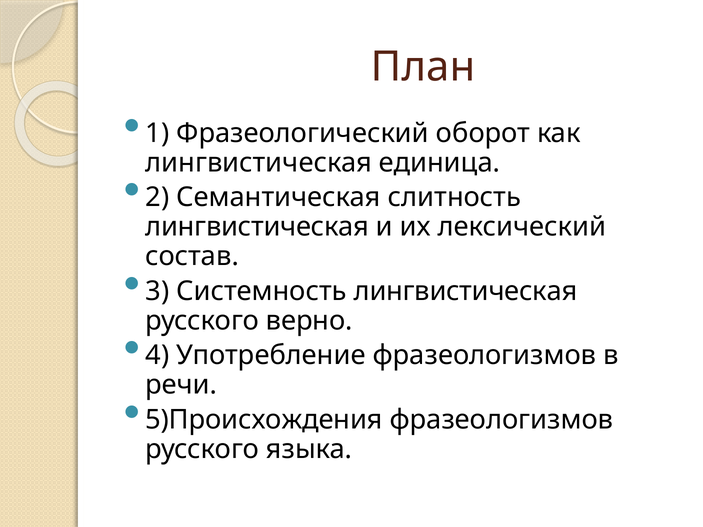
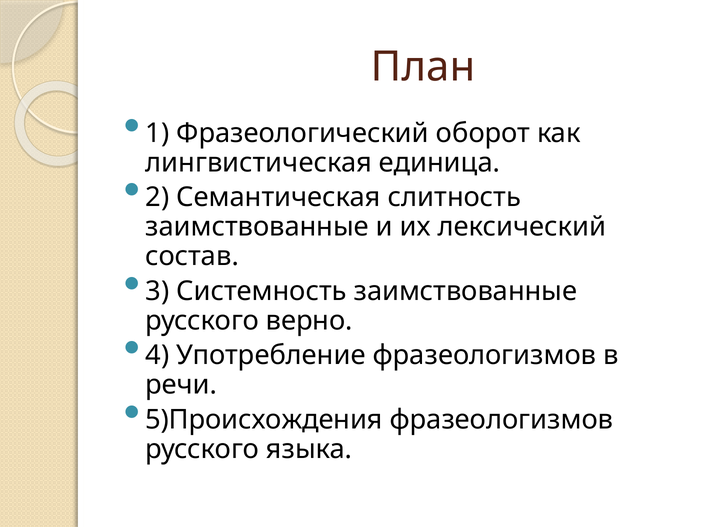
лингвистическая at (257, 227): лингвистическая -> заимствованные
Системность лингвистическая: лингвистическая -> заимствованные
